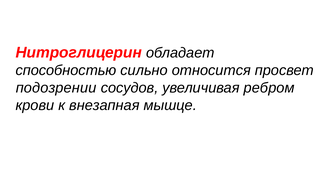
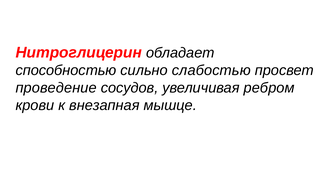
относится: относится -> слабостью
подозрении: подозрении -> проведение
